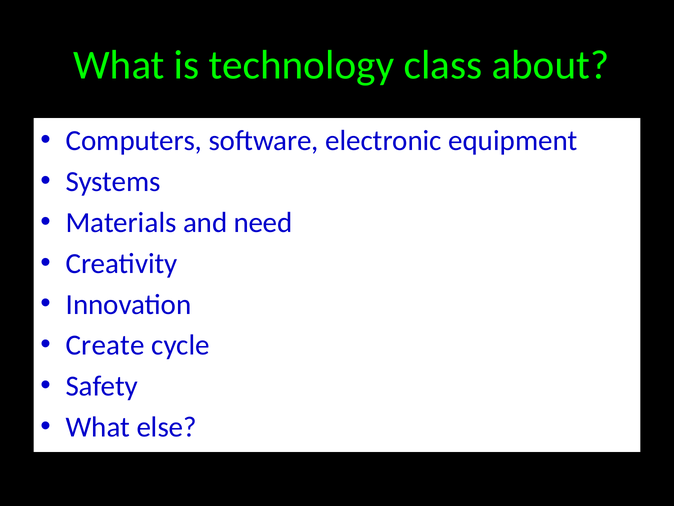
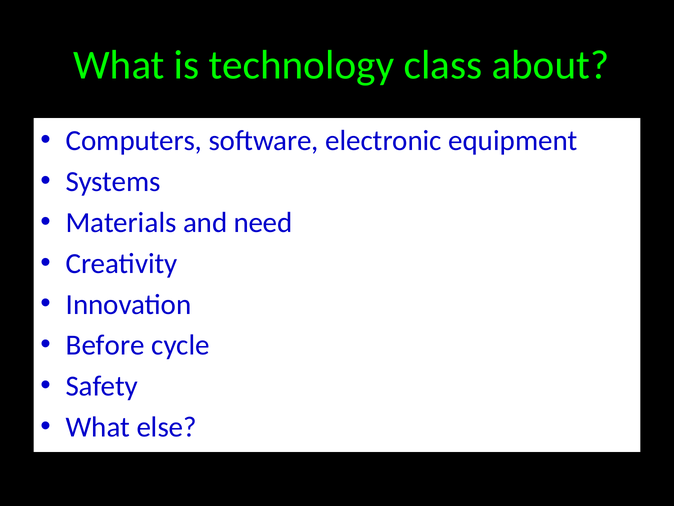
Create: Create -> Before
